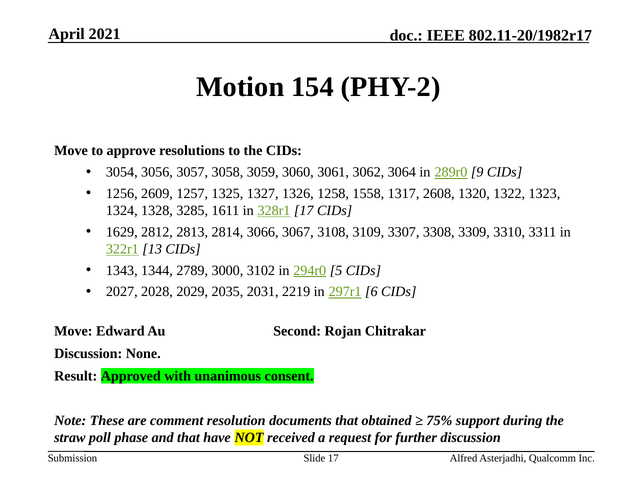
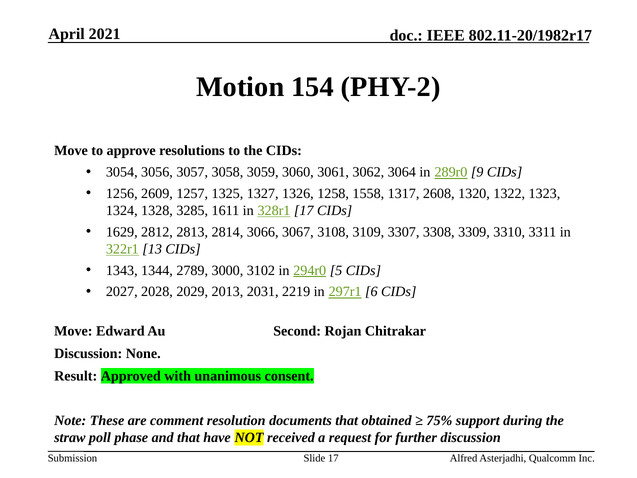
2035: 2035 -> 2013
